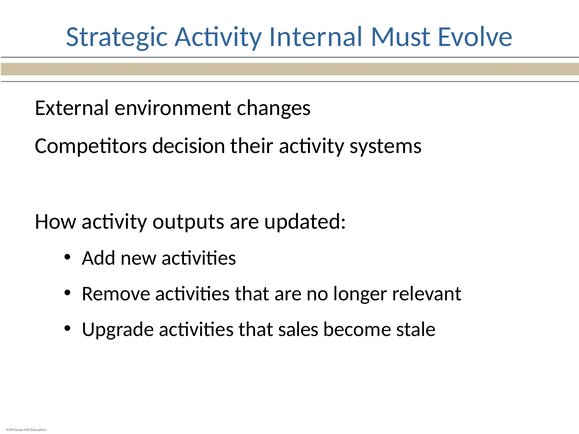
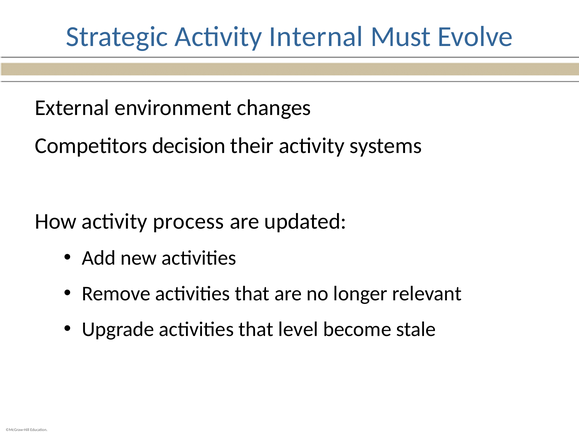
outputs: outputs -> process
sales: sales -> level
